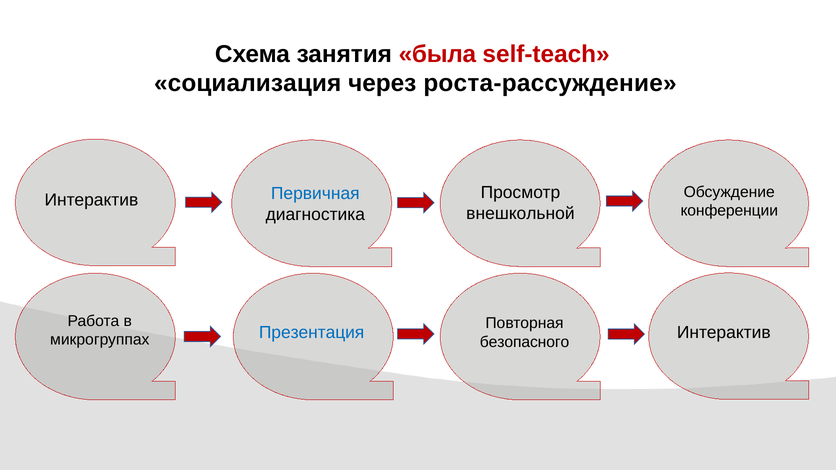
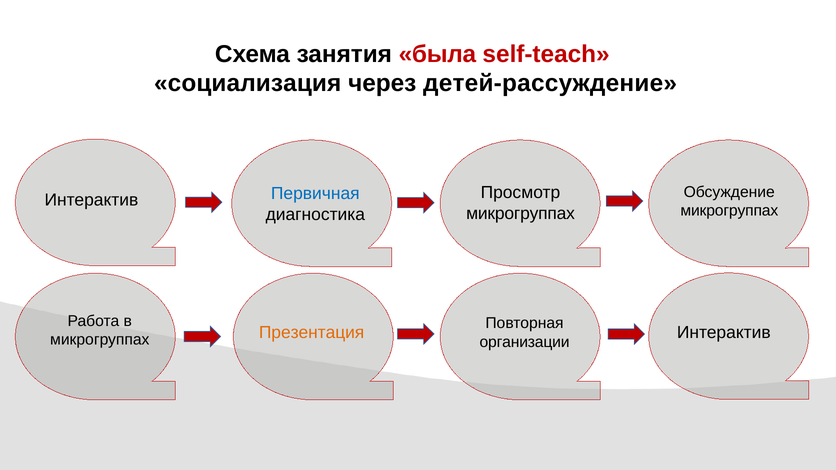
роста-рассуждение: роста-рассуждение -> детей-рассуждение
конференции at (729, 211): конференции -> микрогруппах
внешкольной at (520, 214): внешкольной -> микрогруппах
Презентация colour: blue -> orange
безопасного: безопасного -> организации
